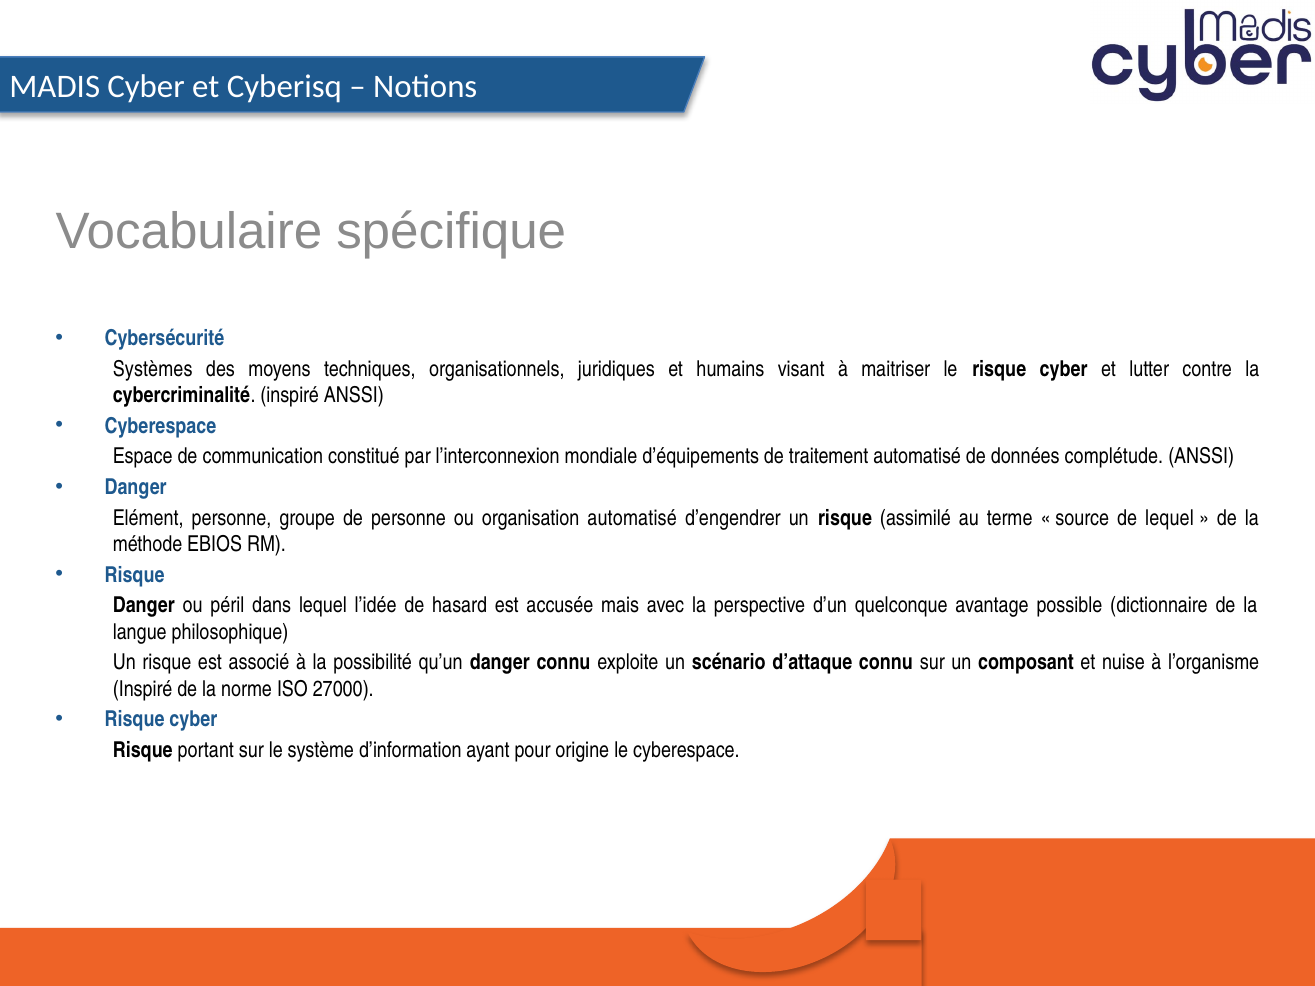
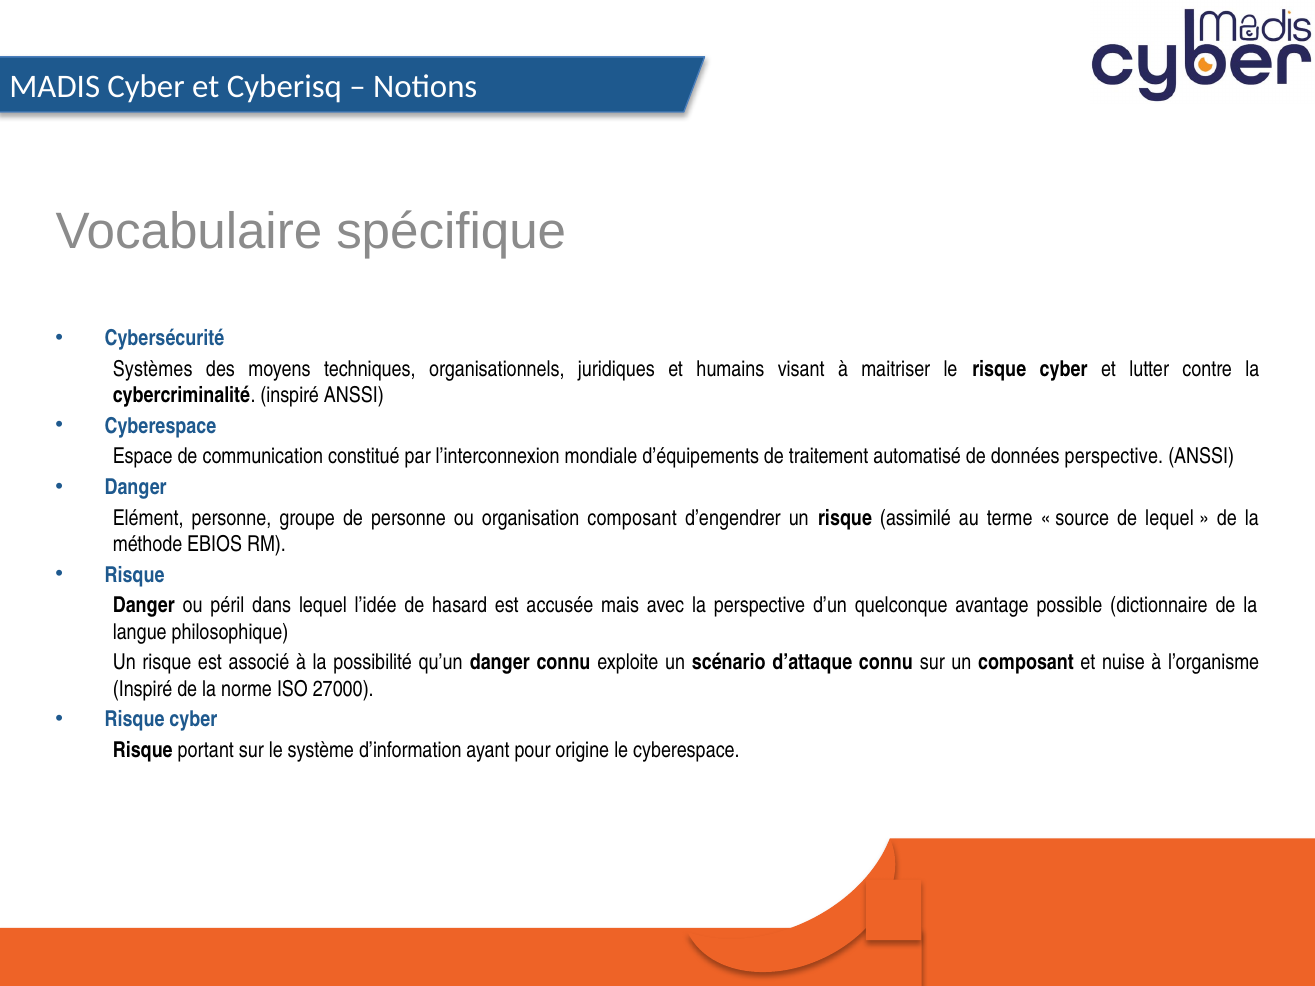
données complétude: complétude -> perspective
organisation automatisé: automatisé -> composant
